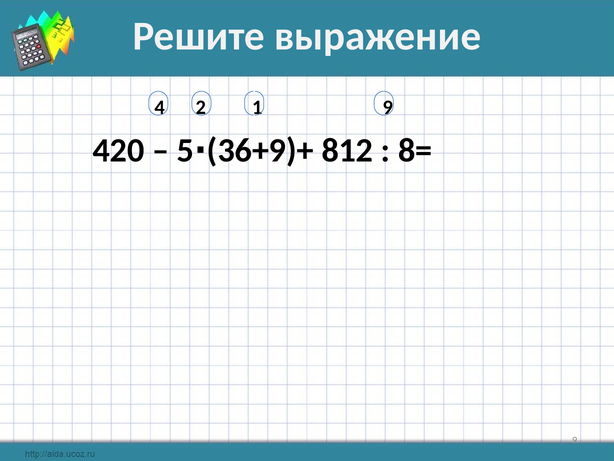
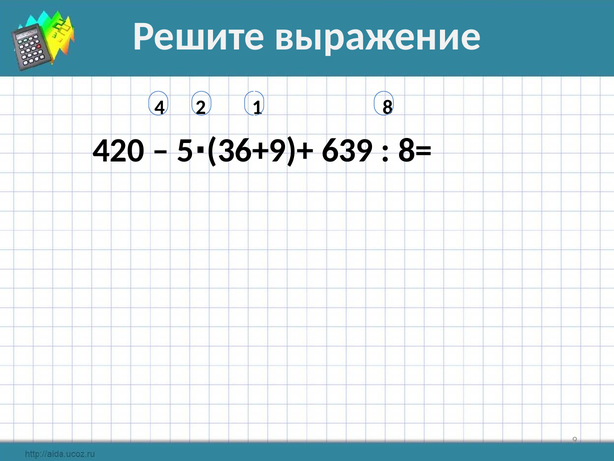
1 9: 9 -> 8
812: 812 -> 639
